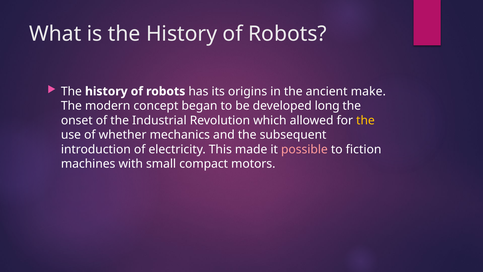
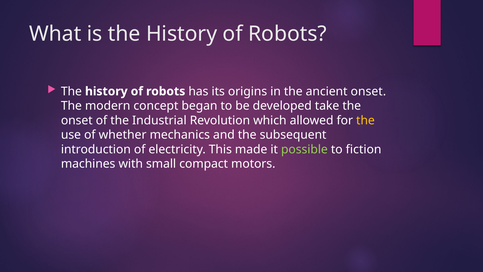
ancient make: make -> onset
long: long -> take
possible colour: pink -> light green
